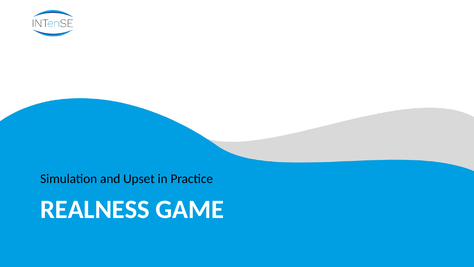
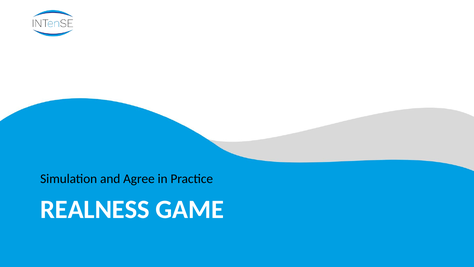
Upset: Upset -> Agree
